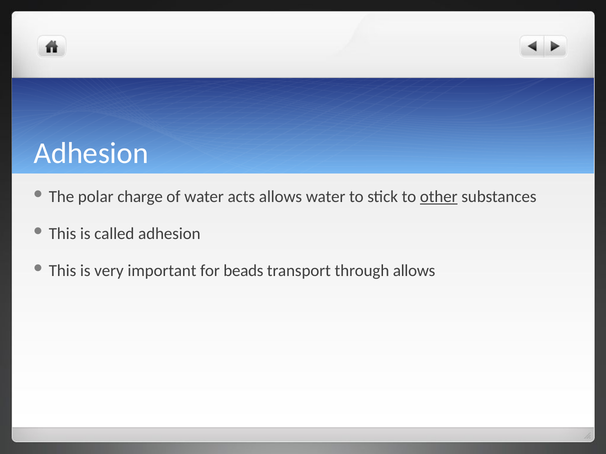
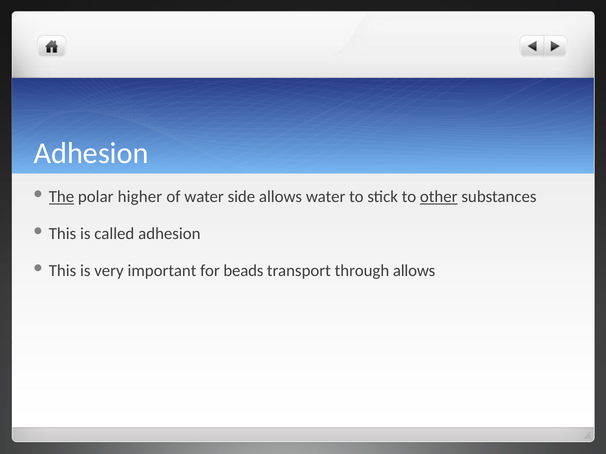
The underline: none -> present
charge: charge -> higher
acts: acts -> side
